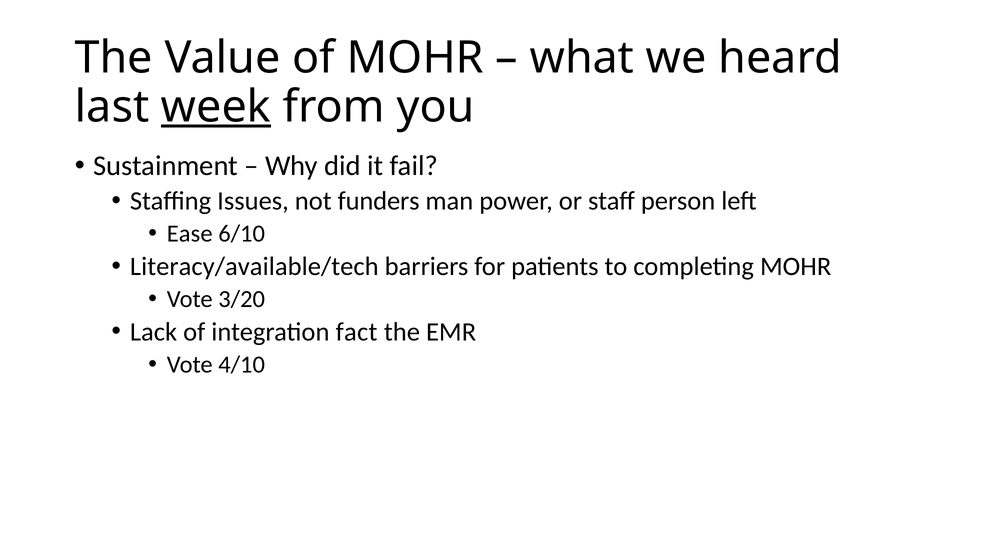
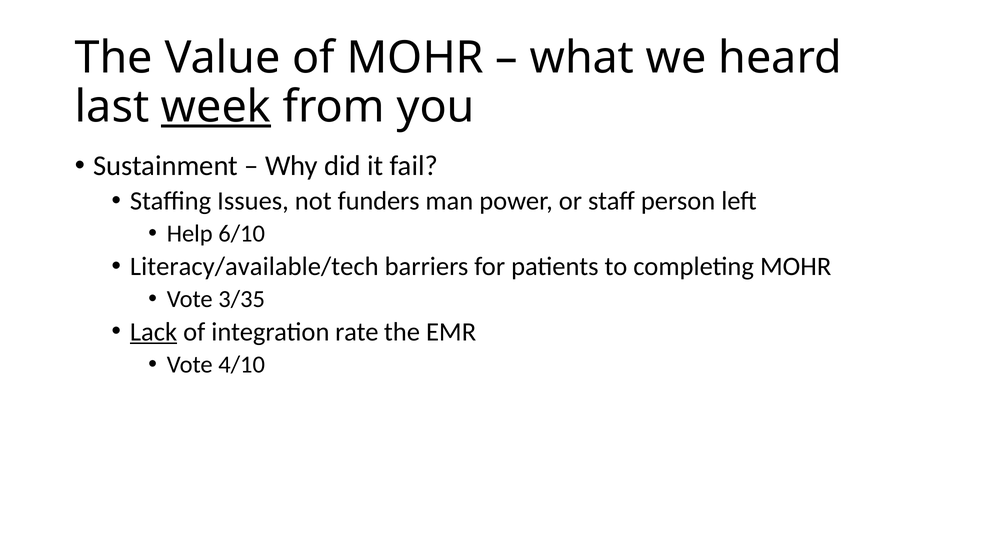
Ease: Ease -> Help
3/20: 3/20 -> 3/35
Lack underline: none -> present
fact: fact -> rate
